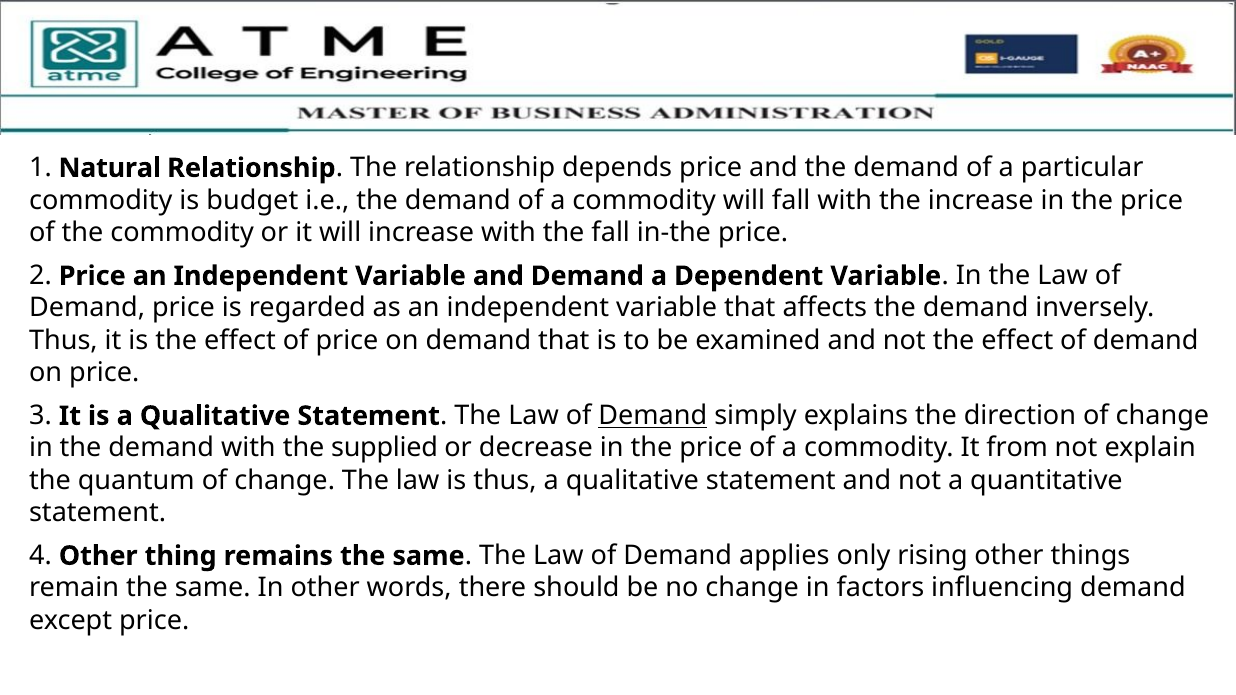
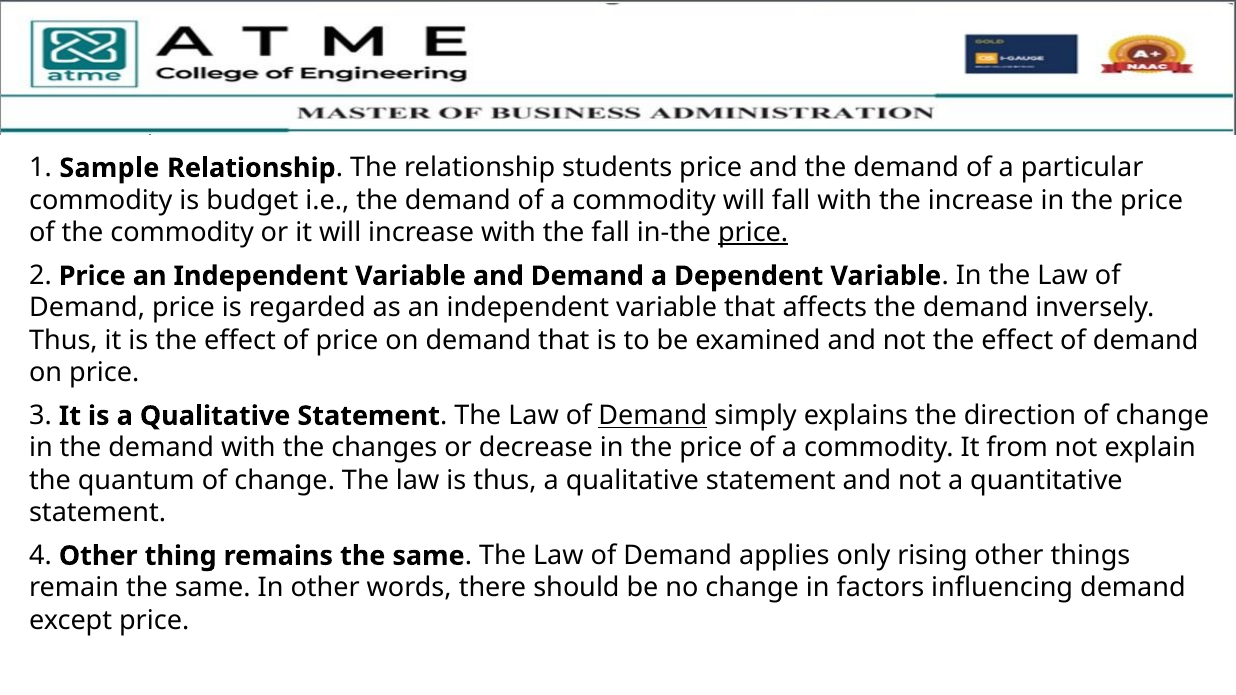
Natural: Natural -> Sample
depends: depends -> students
price at (753, 232) underline: none -> present
supplied: supplied -> changes
